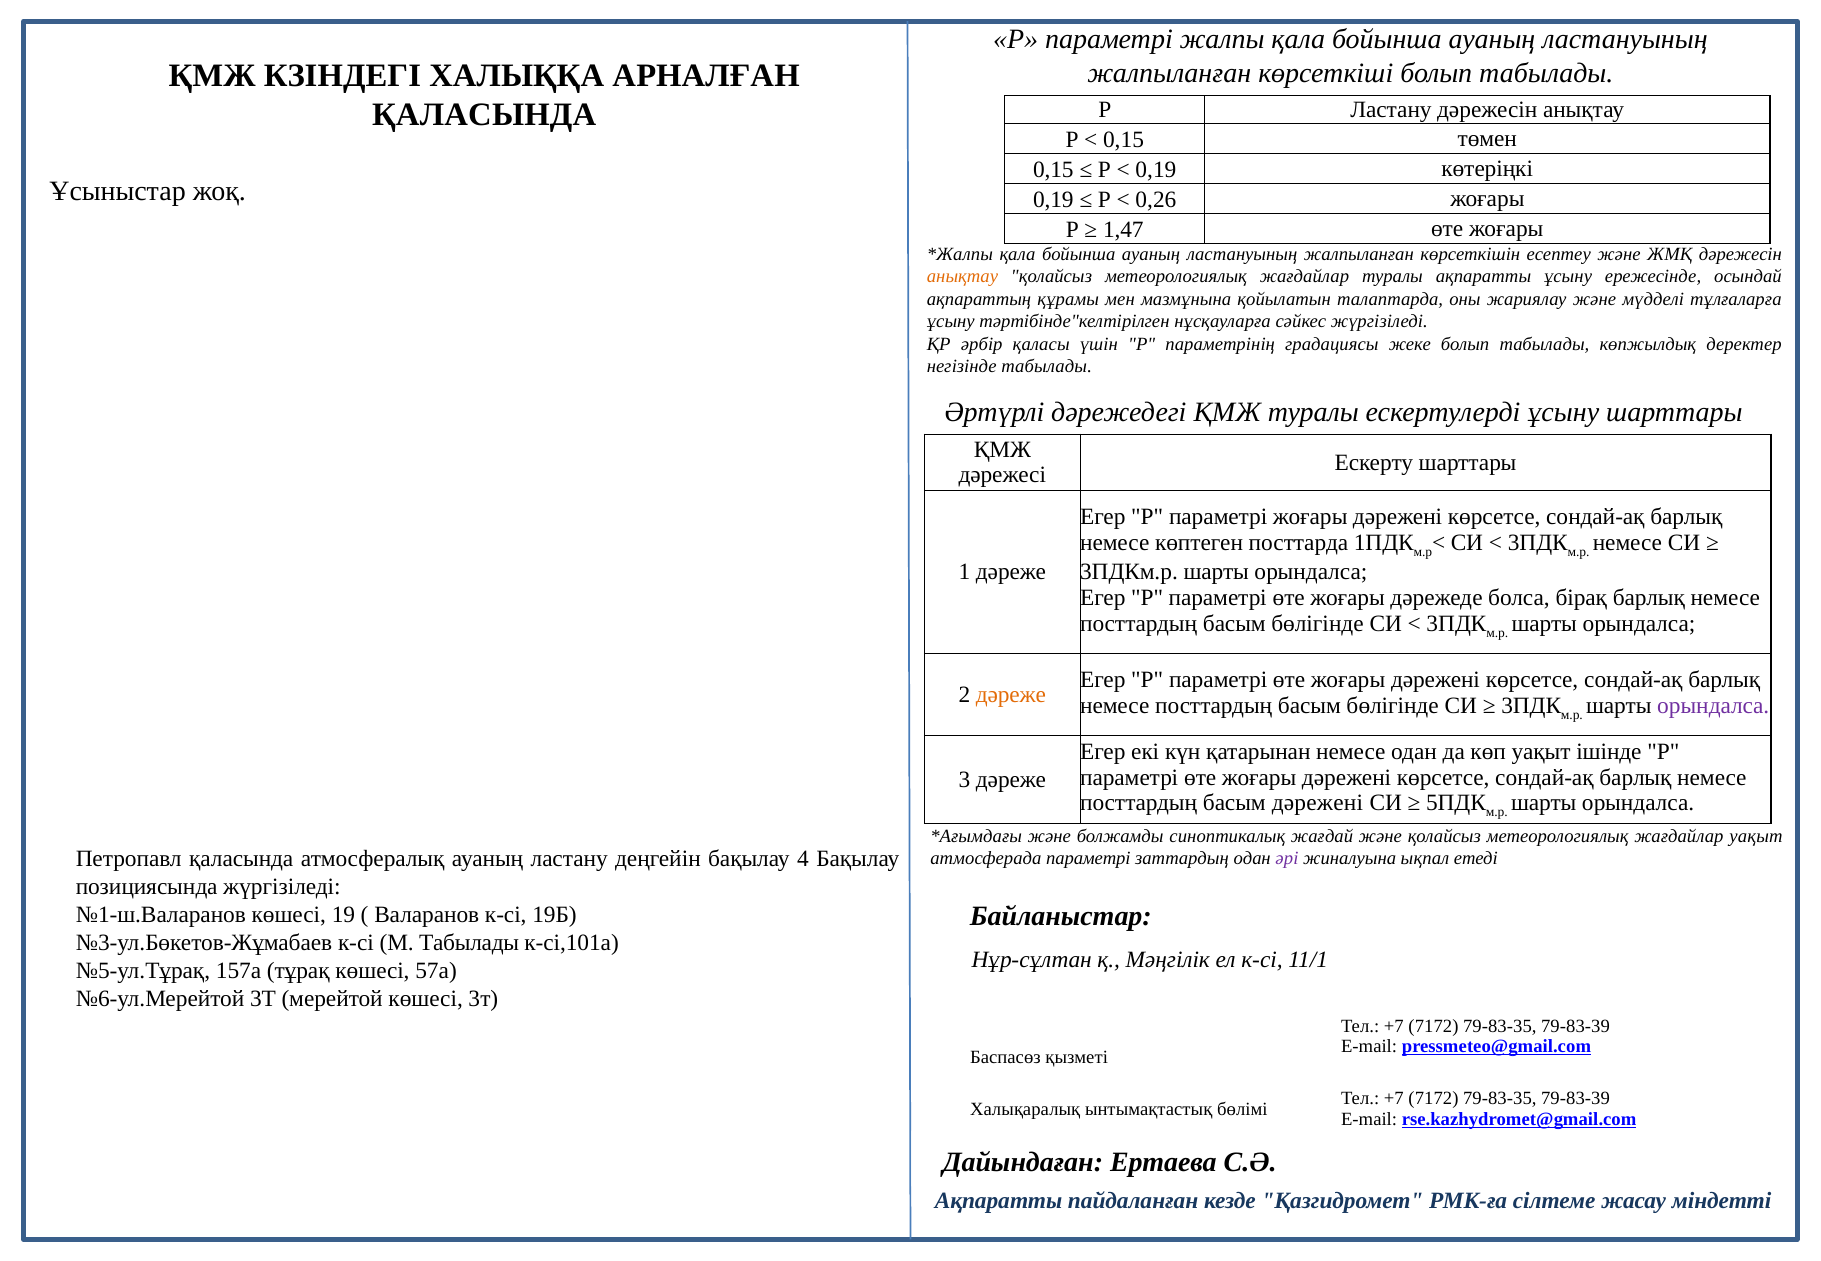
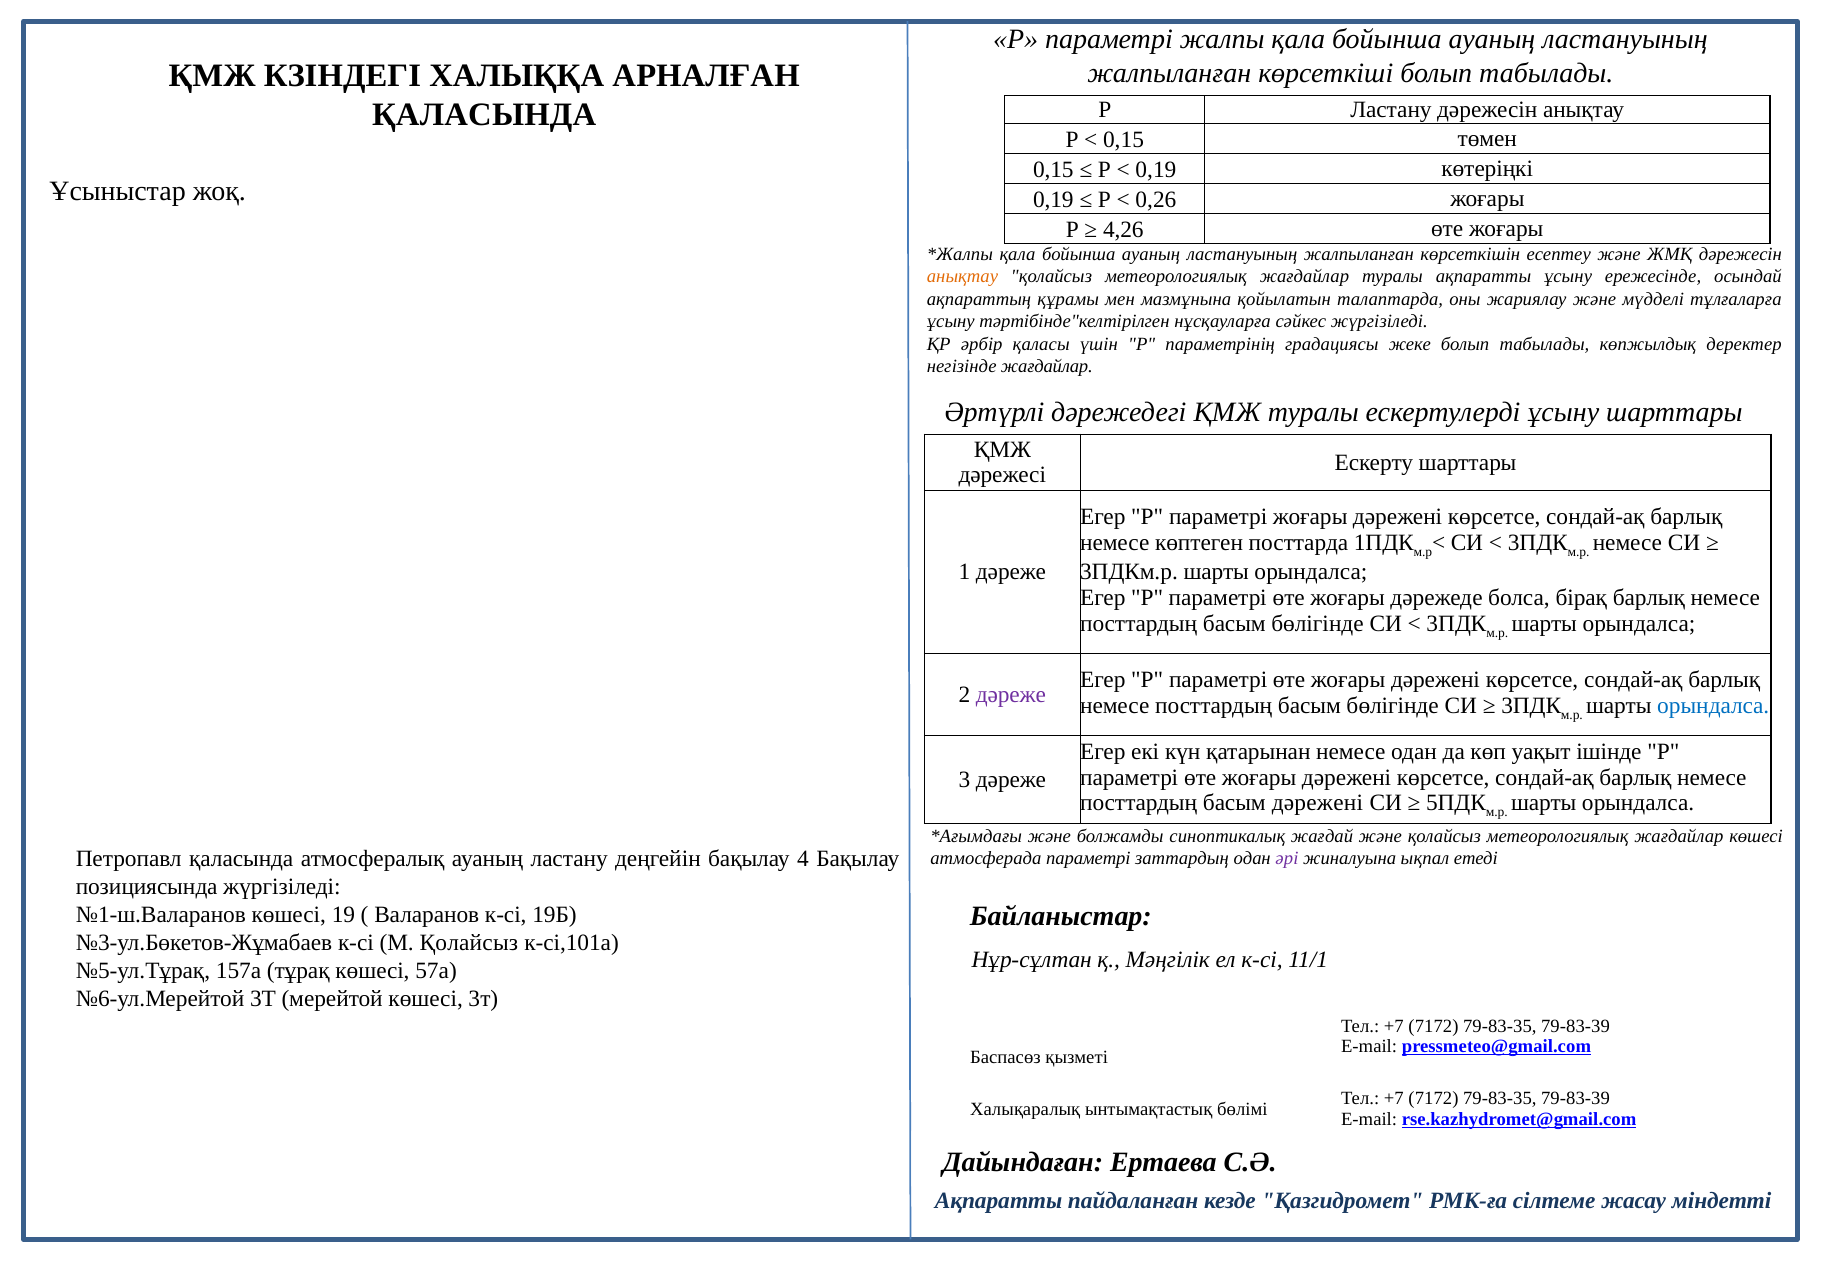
1,47: 1,47 -> 4,26
негізінде табылады: табылады -> жағдайлар
дәреже at (1011, 694) colour: orange -> purple
орындалса at (1713, 705) colour: purple -> blue
жағдайлар уақыт: уақыт -> көшесі
М Табылады: Табылады -> Қолайсыз
